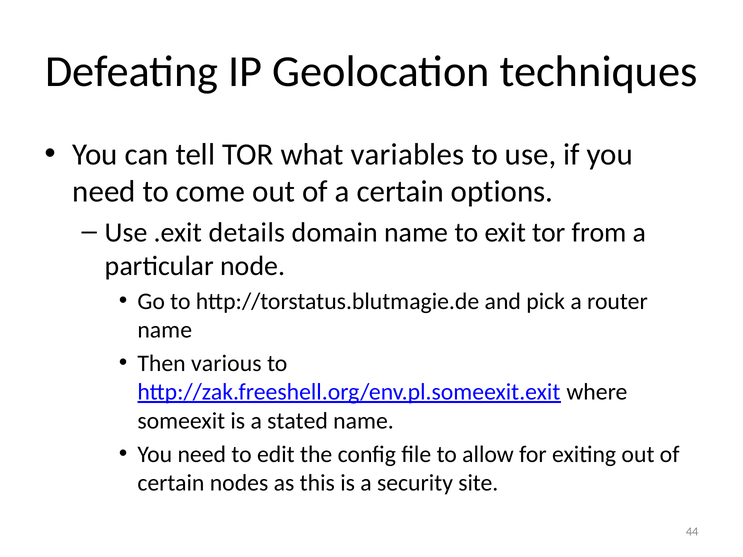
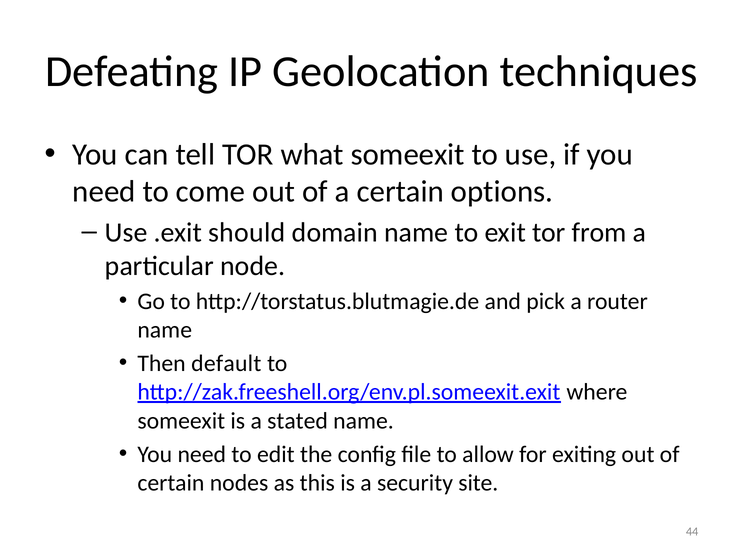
what variables: variables -> someexit
details: details -> should
various: various -> default
